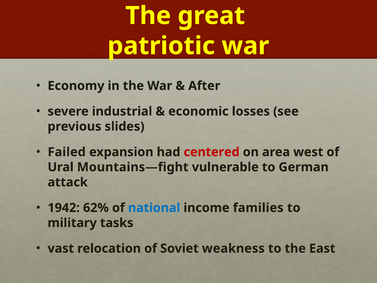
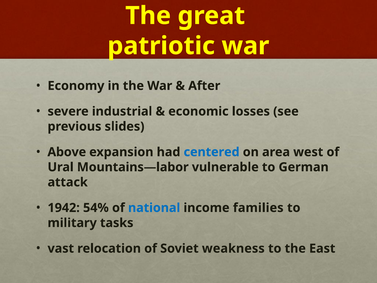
Failed: Failed -> Above
centered colour: red -> blue
Mountains—fight: Mountains—fight -> Mountains—labor
62%: 62% -> 54%
